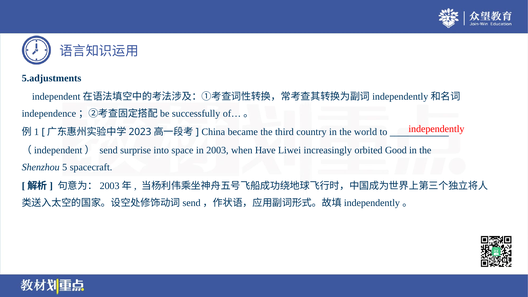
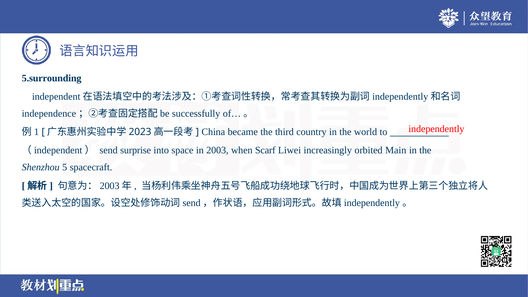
5.adjustments: 5.adjustments -> 5.surrounding
Have: Have -> Scarf
Good: Good -> Main
